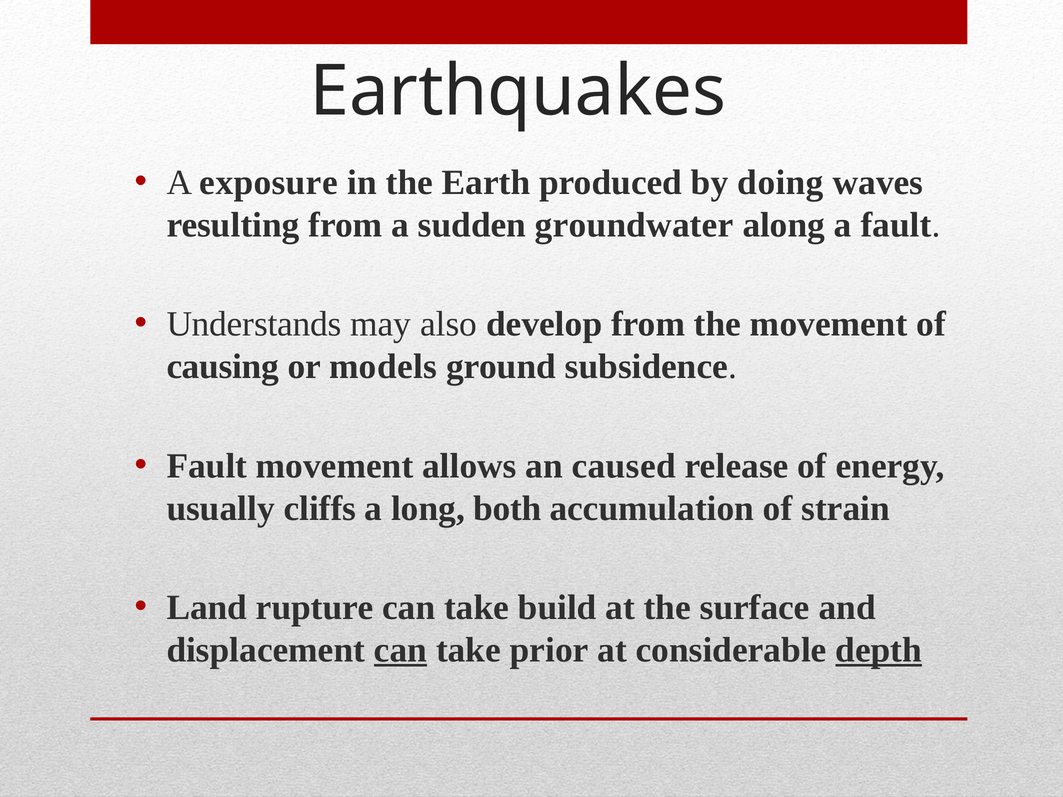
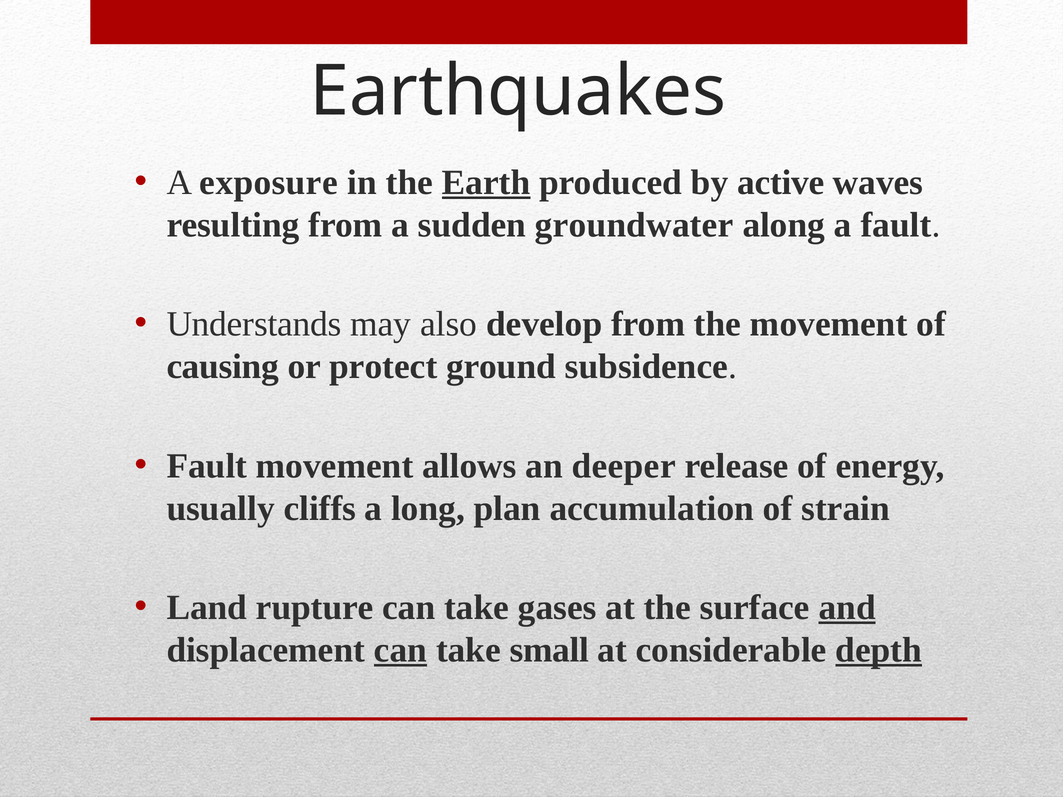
Earth underline: none -> present
doing: doing -> active
models: models -> protect
caused: caused -> deeper
both: both -> plan
build: build -> gases
and underline: none -> present
prior: prior -> small
